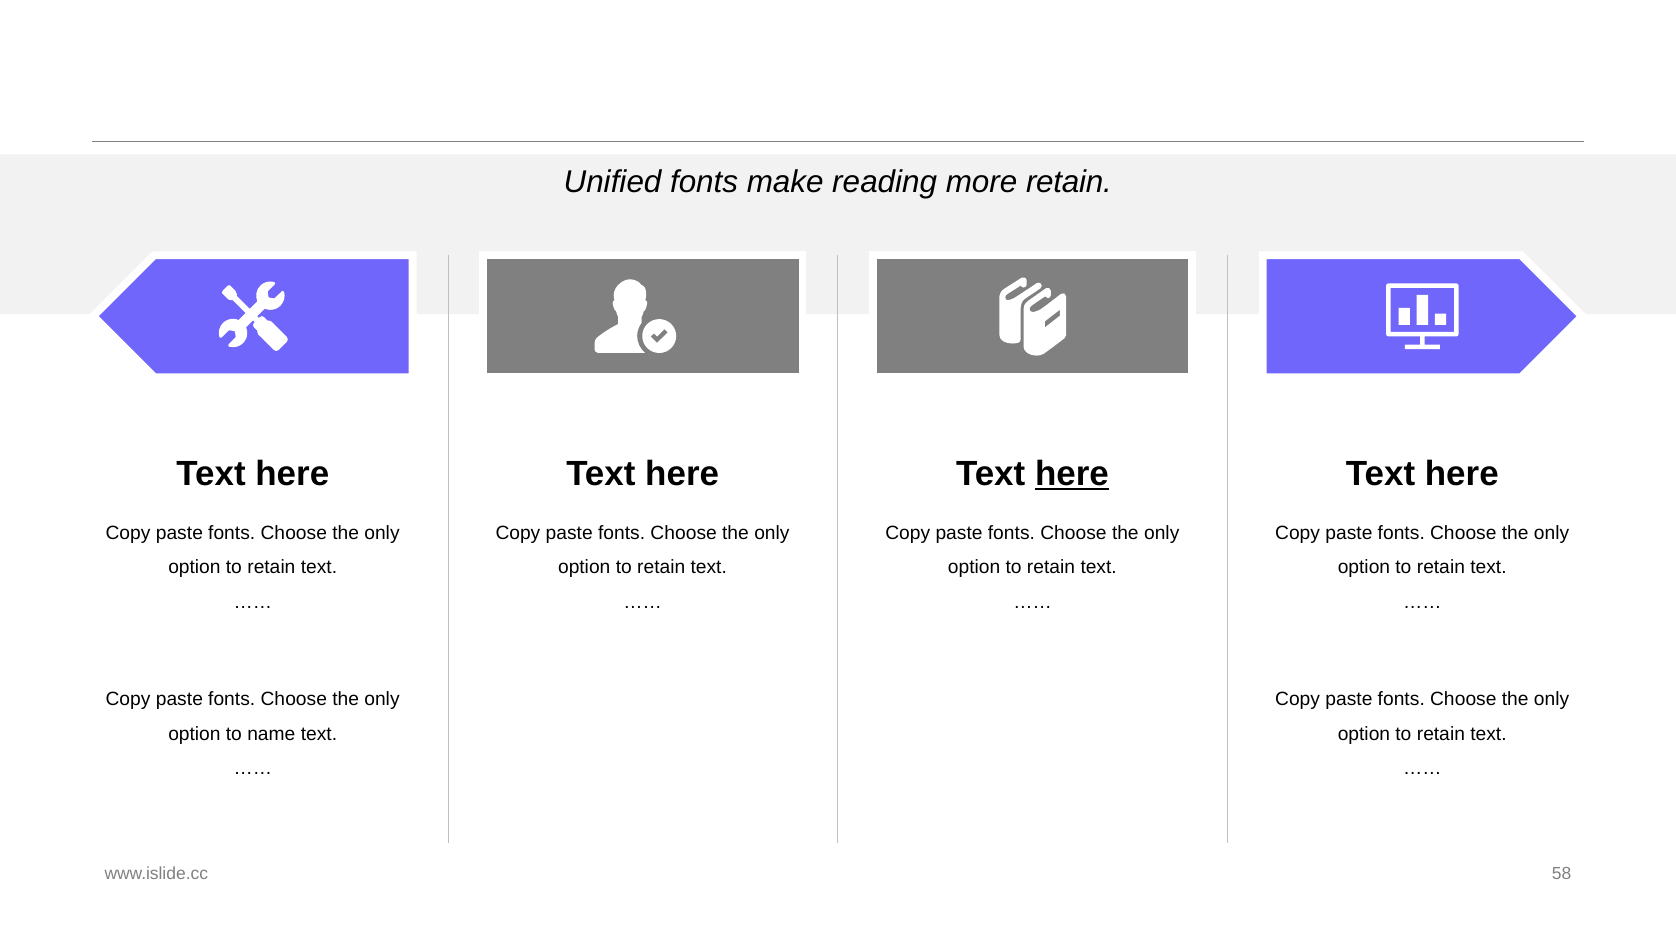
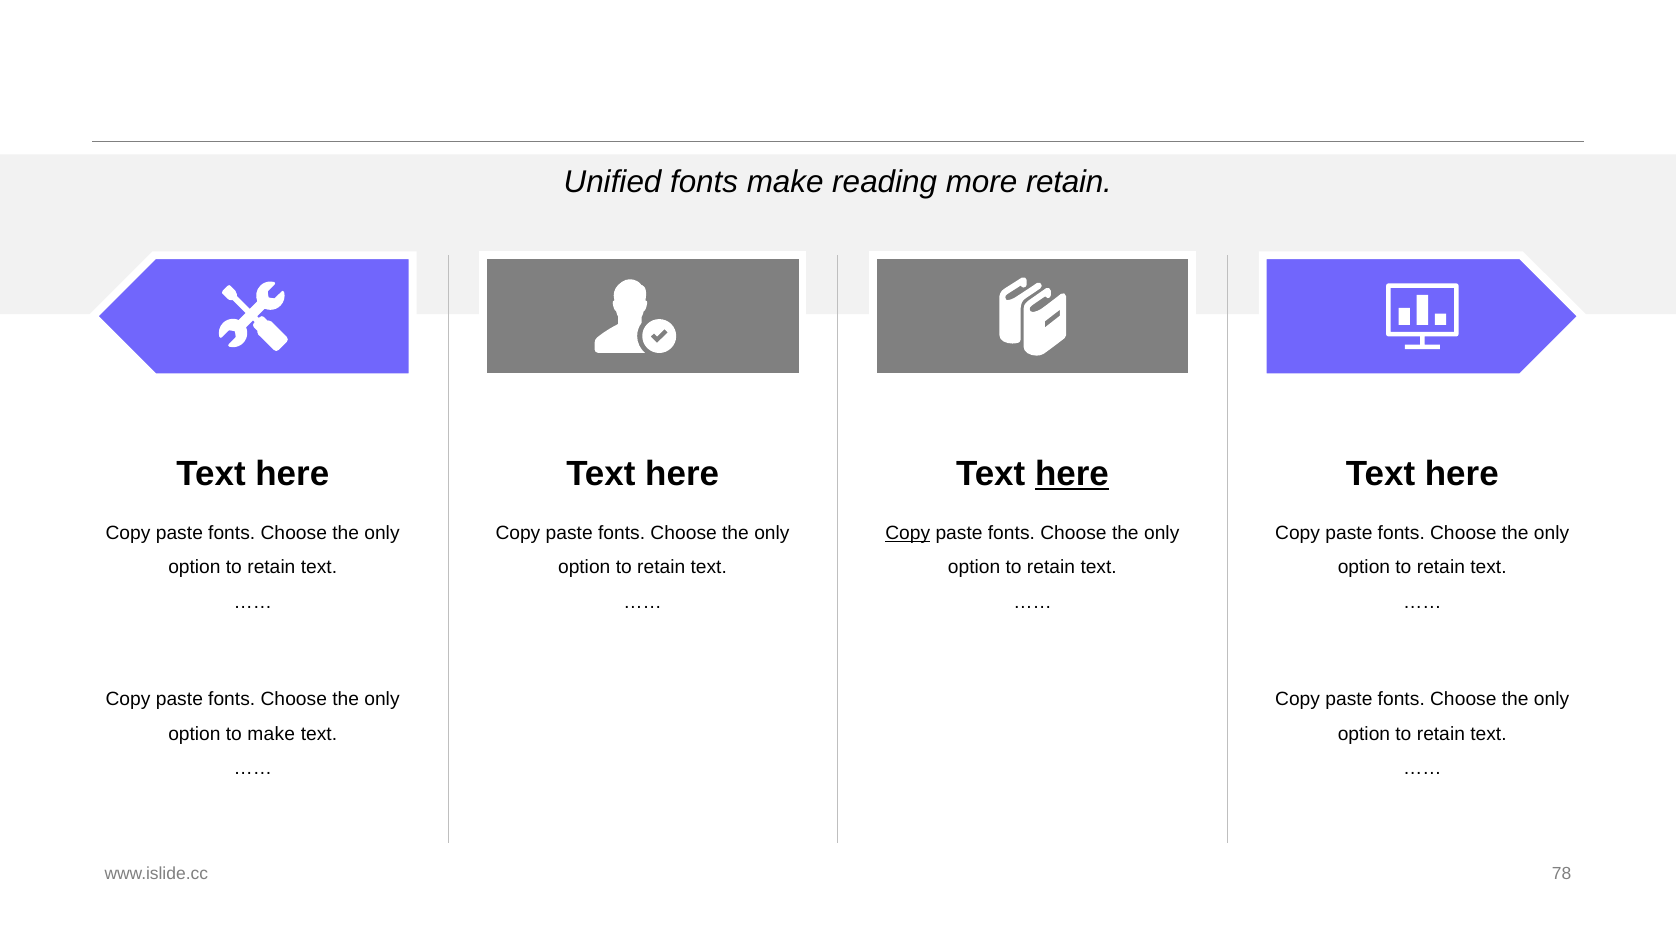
Copy at (908, 533) underline: none -> present
to name: name -> make
58: 58 -> 78
